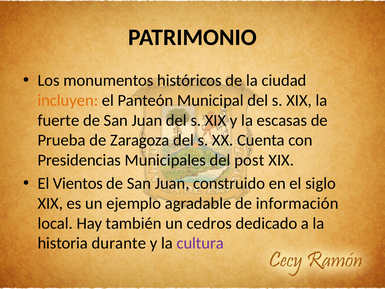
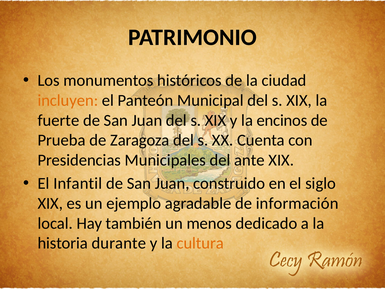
escasas: escasas -> encinos
post: post -> ante
Vientos: Vientos -> Infantil
cedros: cedros -> menos
cultura colour: purple -> orange
